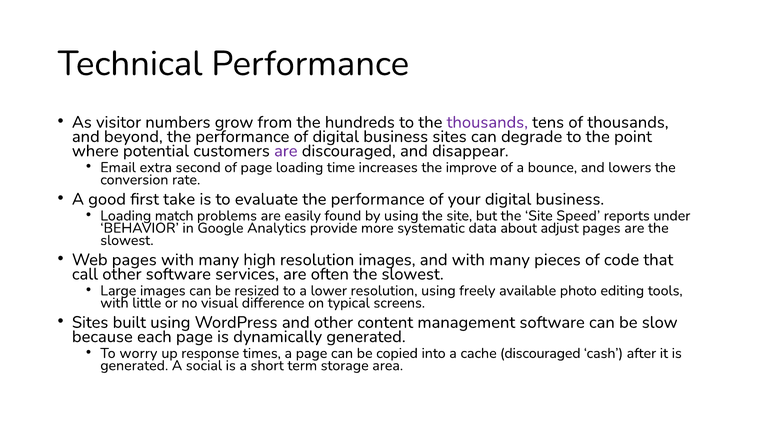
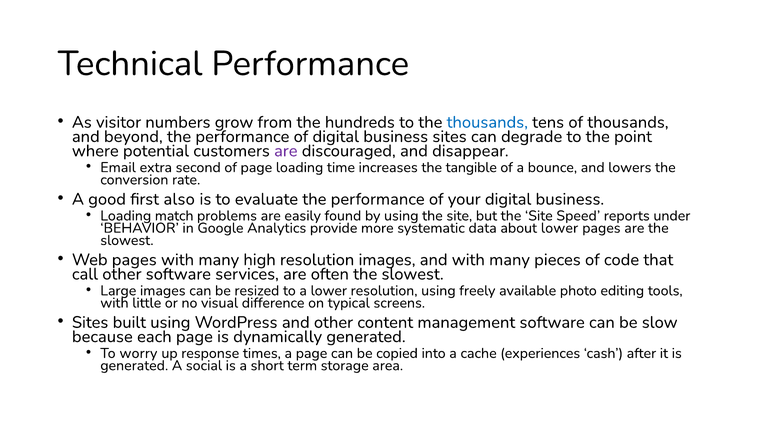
thousands at (487, 122) colour: purple -> blue
improve: improve -> tangible
take: take -> also
about adjust: adjust -> lower
cache discouraged: discouraged -> experiences
